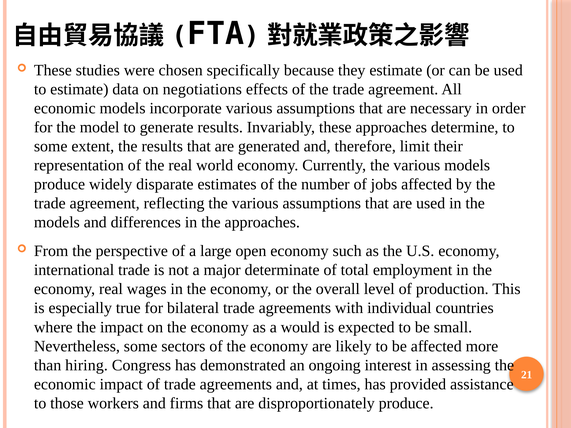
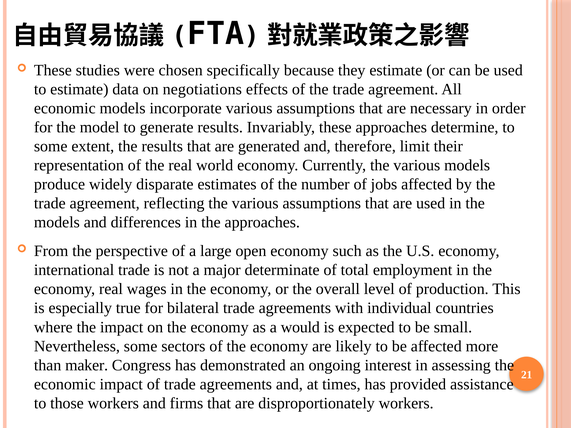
hiring: hiring -> maker
disproportionately produce: produce -> workers
